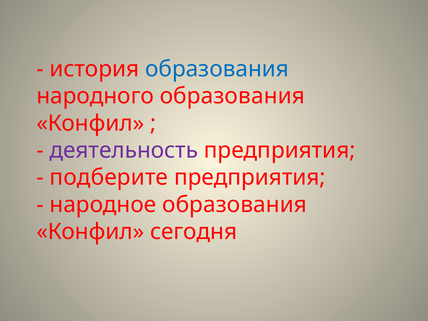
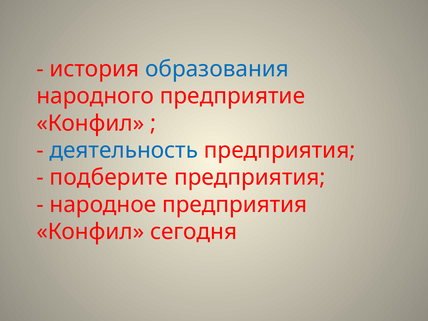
народного образования: образования -> предприятие
деятельность colour: purple -> blue
народное образования: образования -> предприятия
